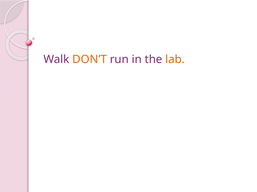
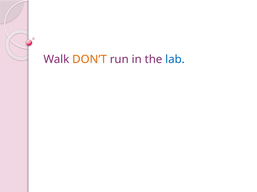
lab colour: orange -> blue
